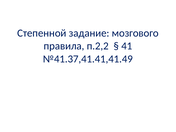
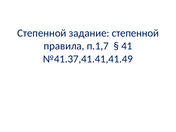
задание мозгового: мозгового -> степенной
п.2,2: п.2,2 -> п.1,7
